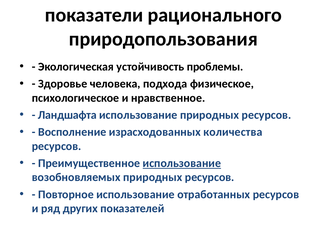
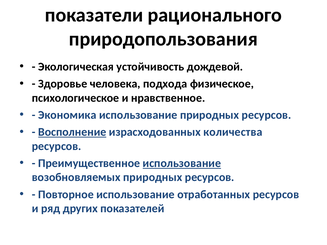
проблемы: проблемы -> дождевой
Ландшафта: Ландшафта -> Экономика
Восполнение underline: none -> present
